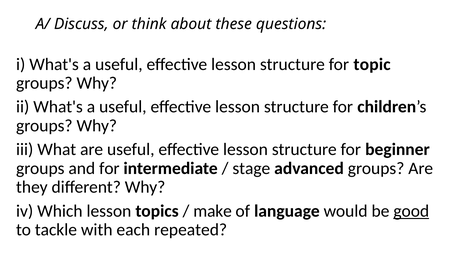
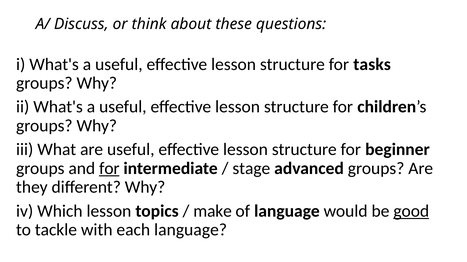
topic: topic -> tasks
for at (109, 169) underline: none -> present
each repeated: repeated -> language
